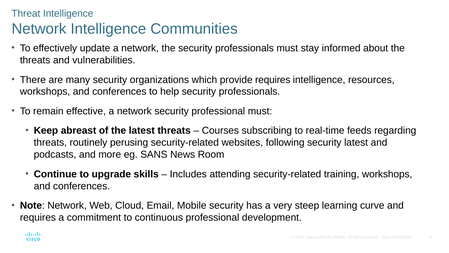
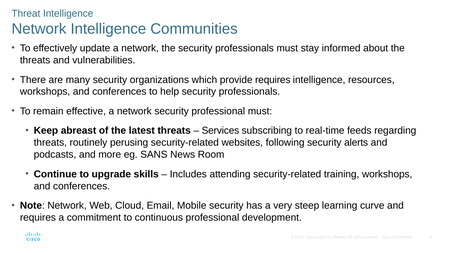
Courses: Courses -> Services
security latest: latest -> alerts
